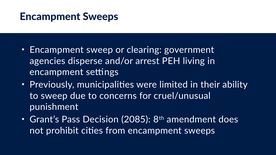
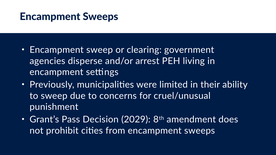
2085: 2085 -> 2029
